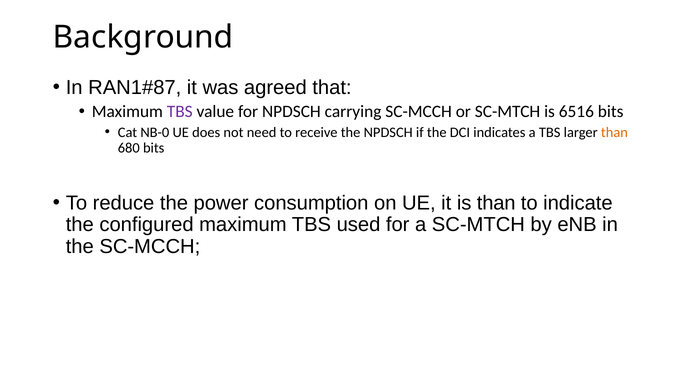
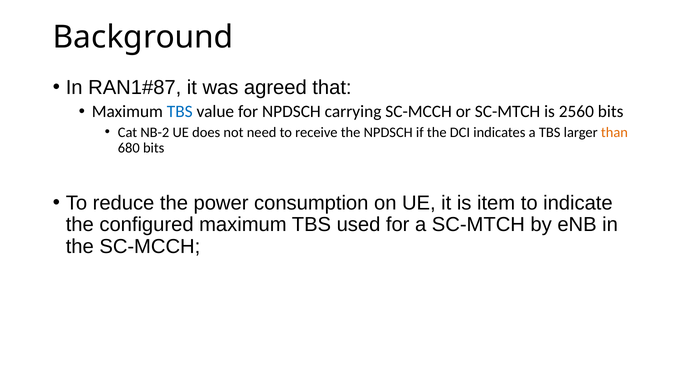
TBS at (180, 111) colour: purple -> blue
6516: 6516 -> 2560
NB-0: NB-0 -> NB-2
is than: than -> item
